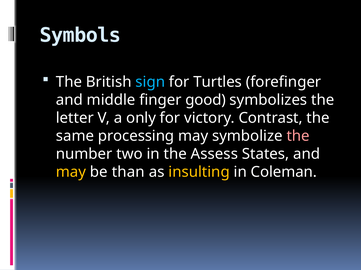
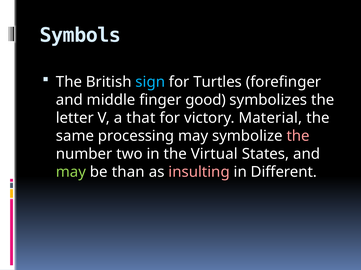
only: only -> that
Contrast: Contrast -> Material
Assess: Assess -> Virtual
may at (71, 173) colour: yellow -> light green
insulting colour: yellow -> pink
Coleman: Coleman -> Different
